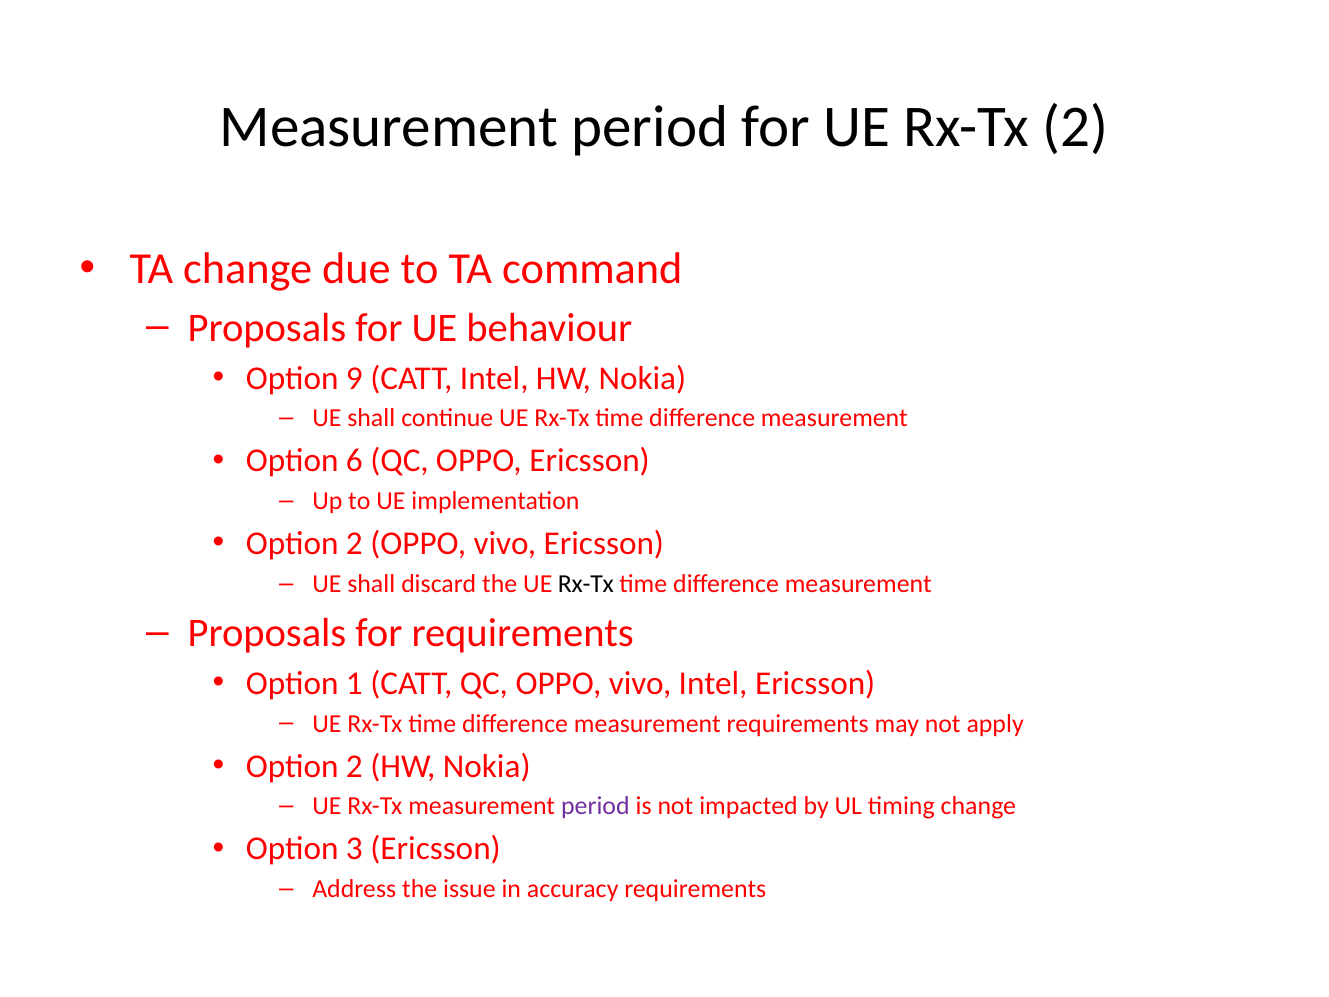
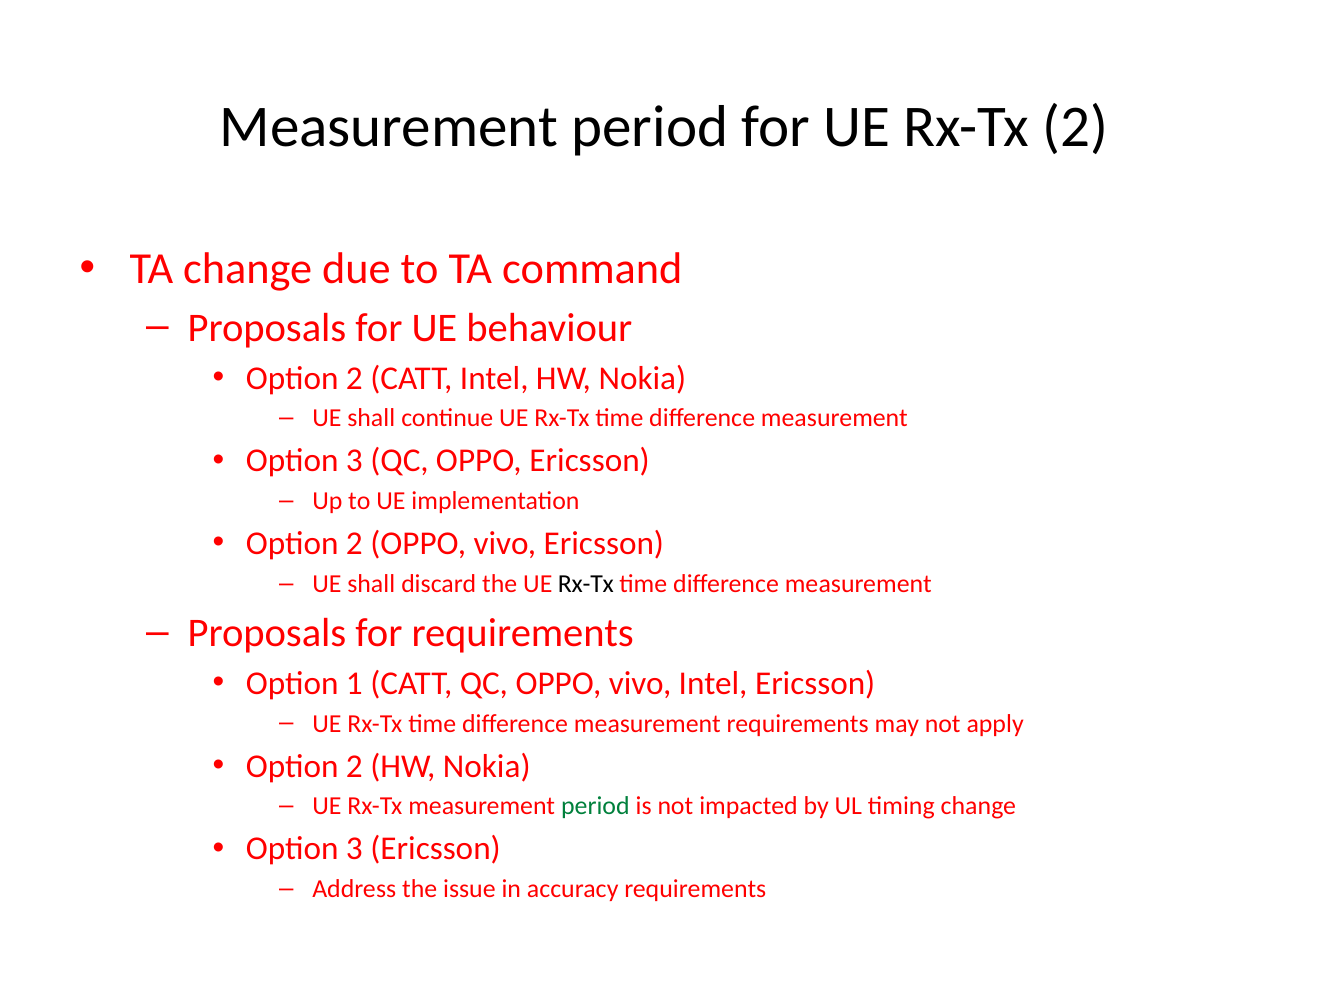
9 at (354, 378): 9 -> 2
6 at (354, 461): 6 -> 3
period at (595, 806) colour: purple -> green
